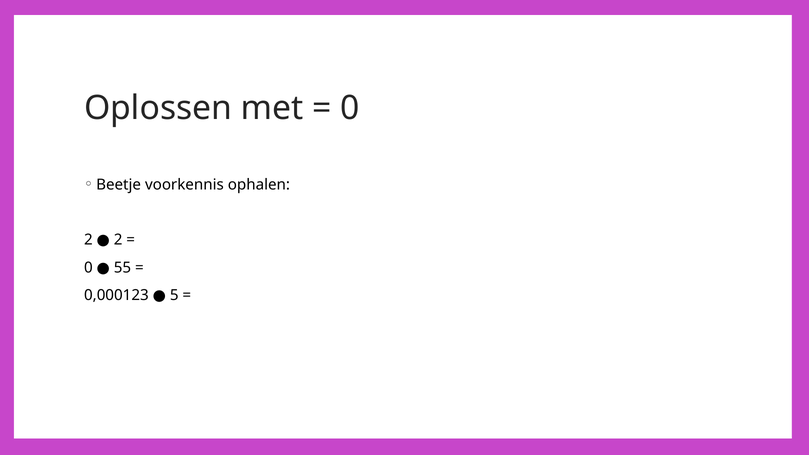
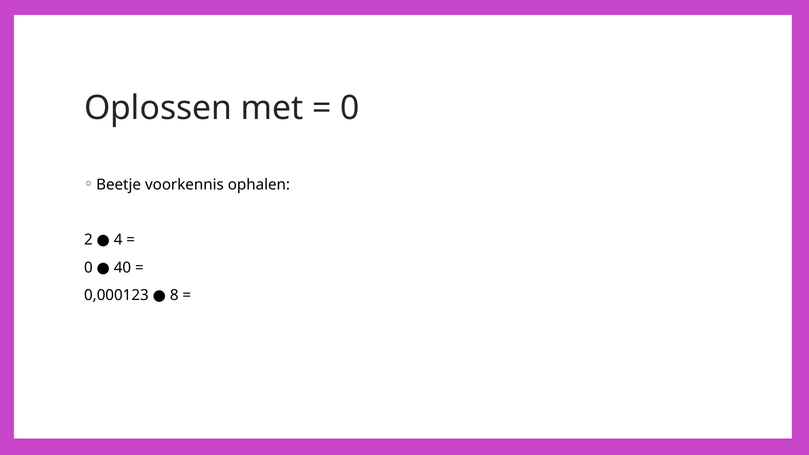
2 2: 2 -> 4
55: 55 -> 40
5: 5 -> 8
